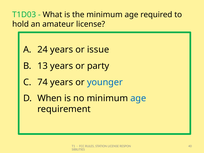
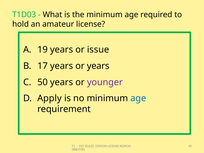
24: 24 -> 19
13: 13 -> 17
or party: party -> years
74: 74 -> 50
younger colour: blue -> purple
When: When -> Apply
